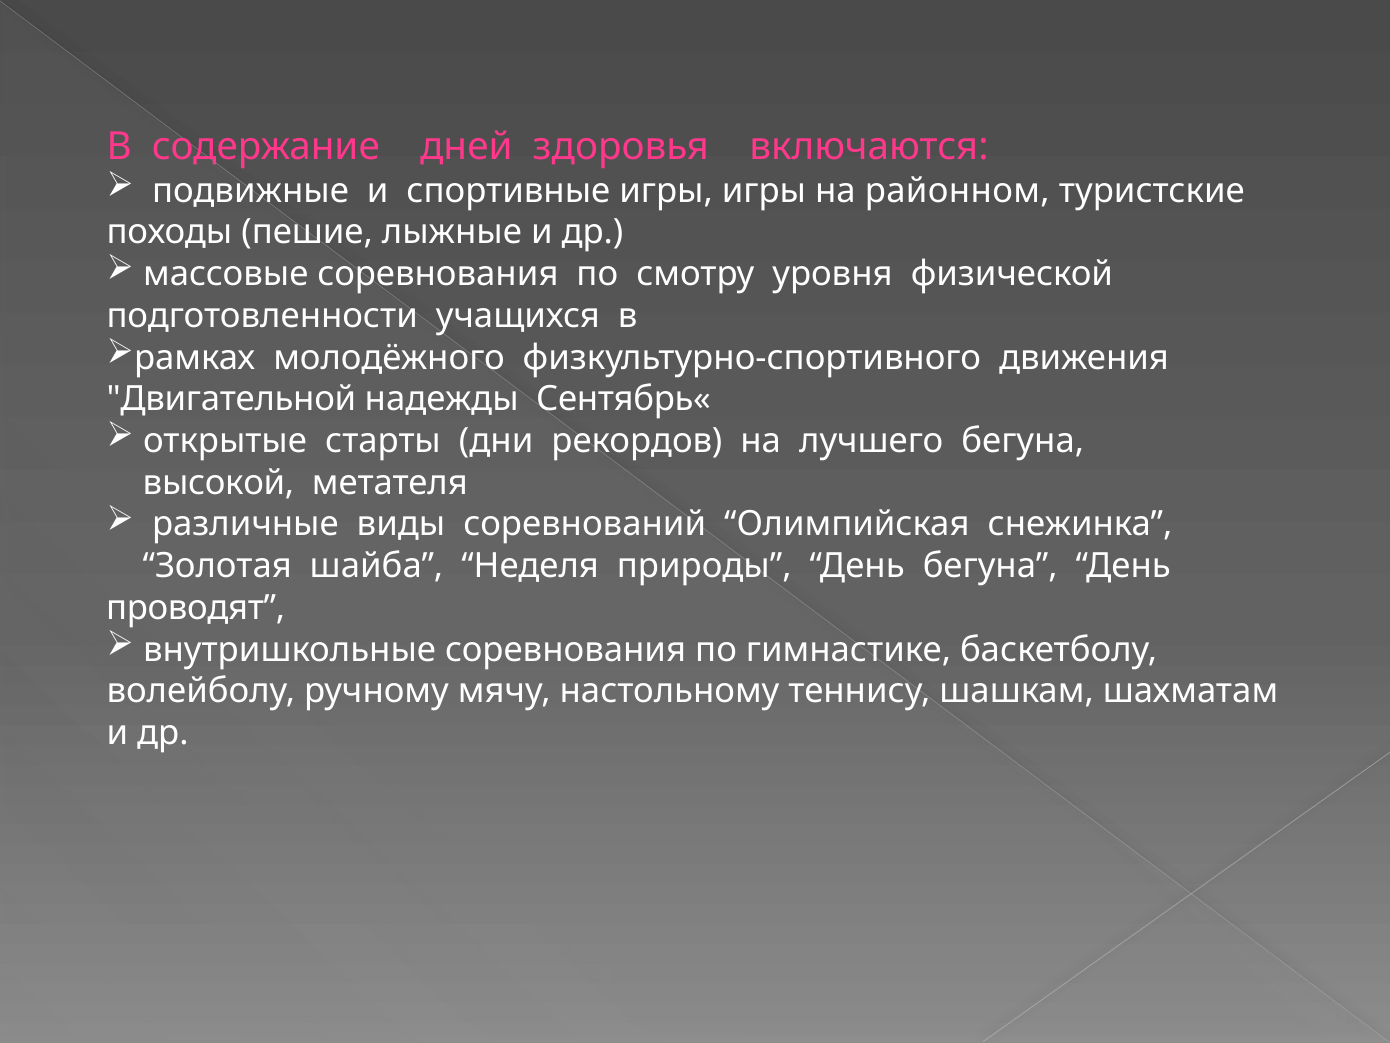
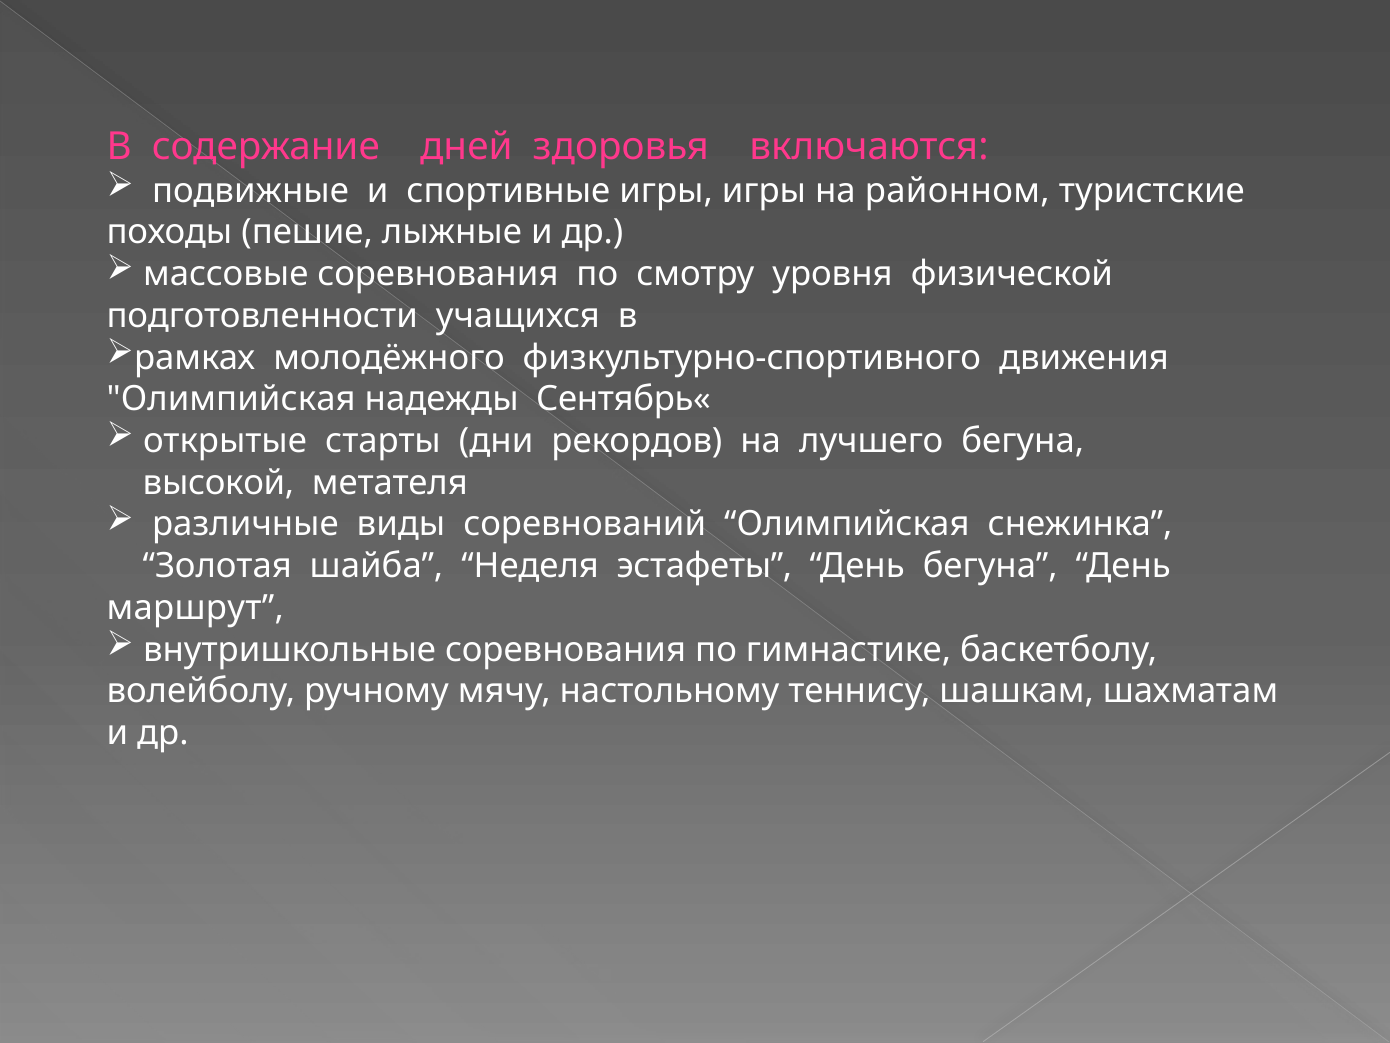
Двигательной at (231, 399): Двигательной -> Олимпийская
природы: природы -> эстафеты
проводят: проводят -> маршрут
